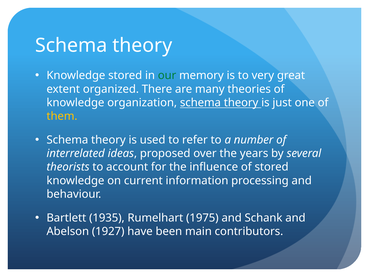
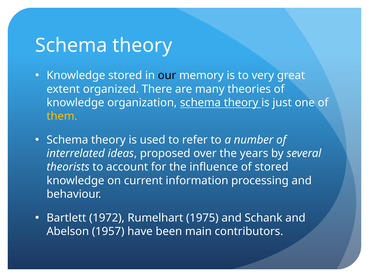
our colour: green -> black
1935: 1935 -> 1972
1927: 1927 -> 1957
